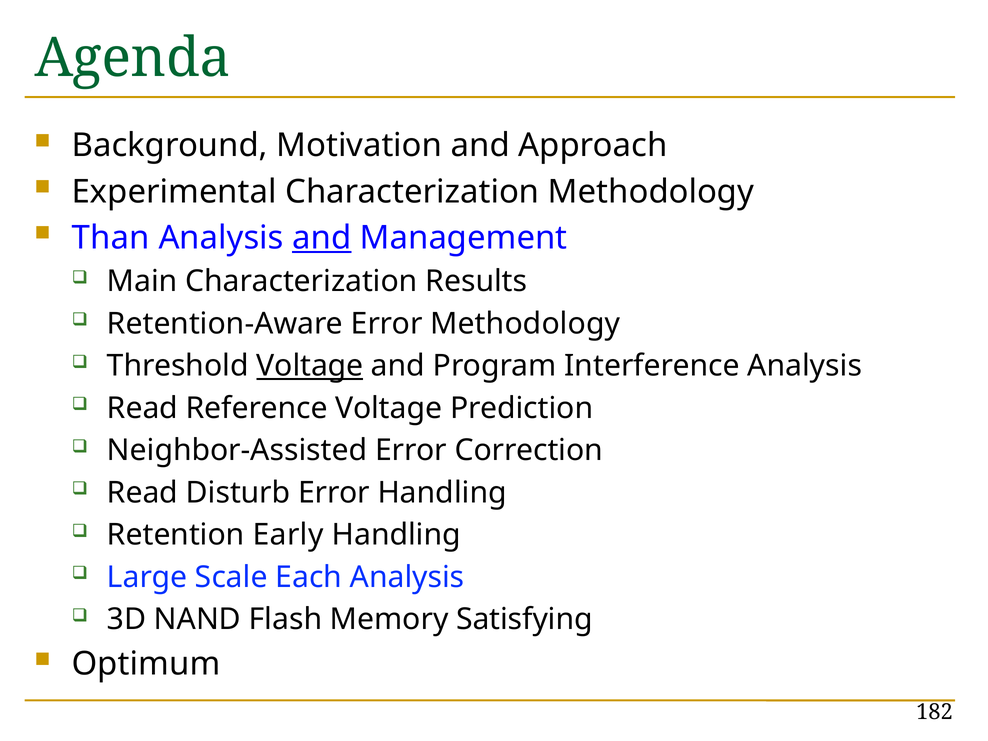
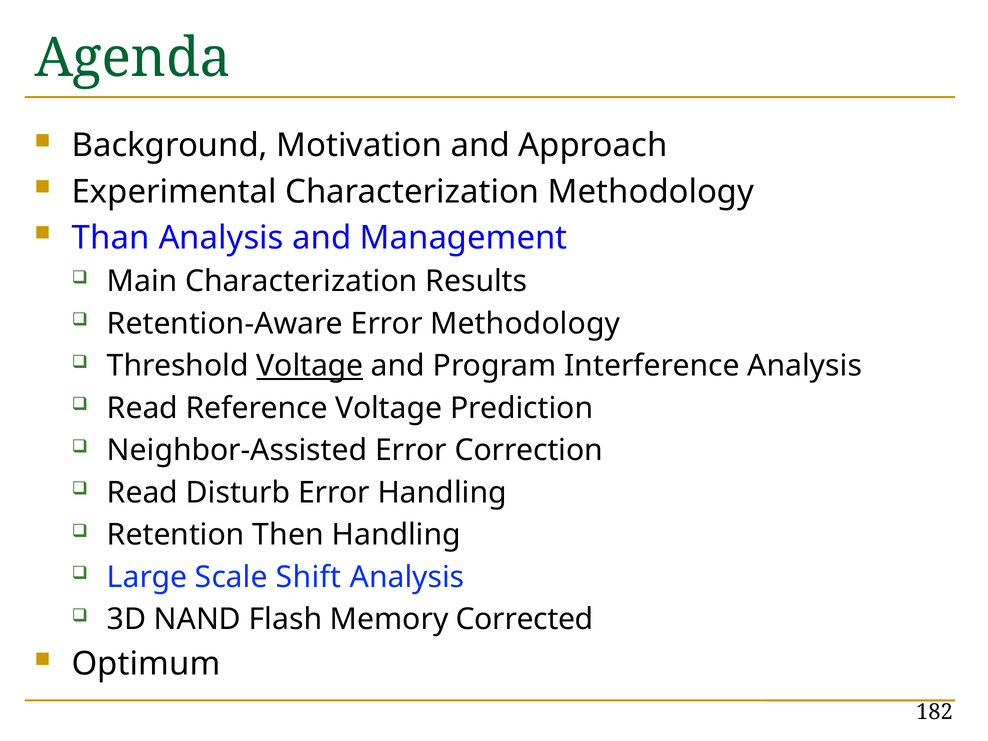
and at (322, 238) underline: present -> none
Early: Early -> Then
Each: Each -> Shift
Satisfying: Satisfying -> Corrected
